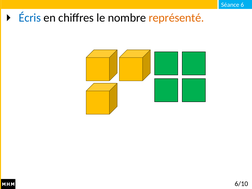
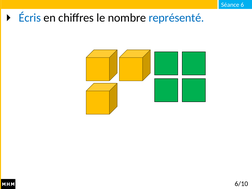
représenté colour: orange -> blue
